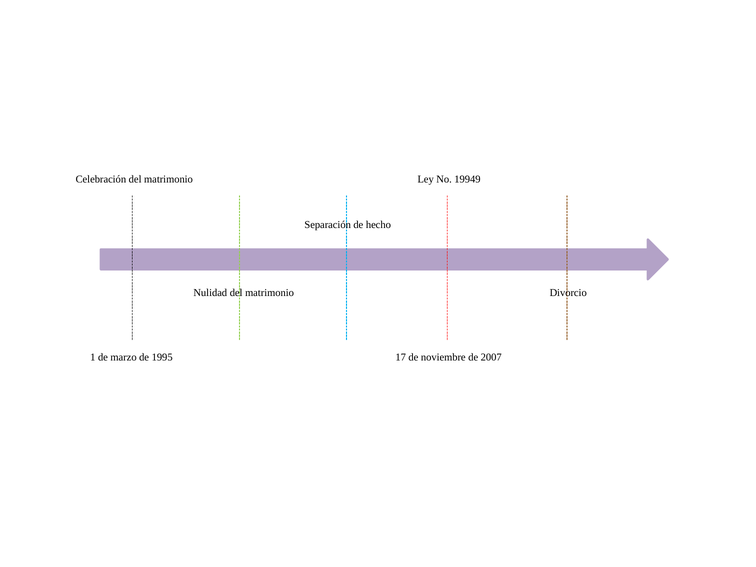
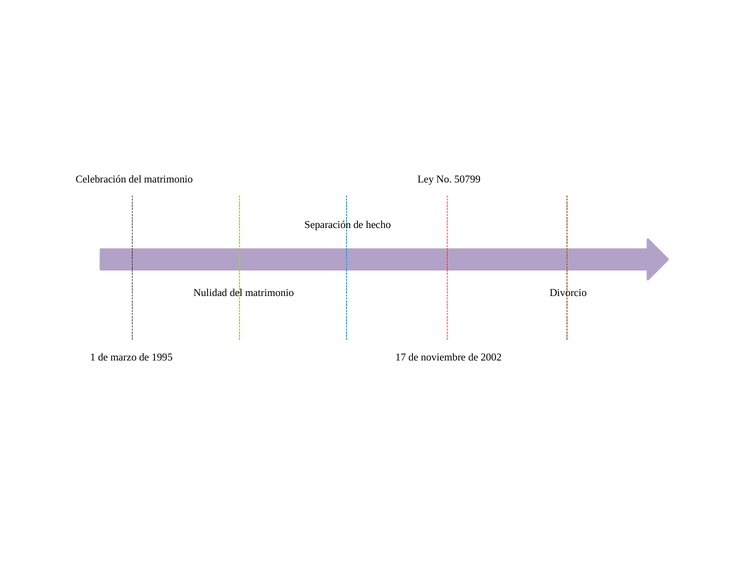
19949: 19949 -> 50799
2007: 2007 -> 2002
